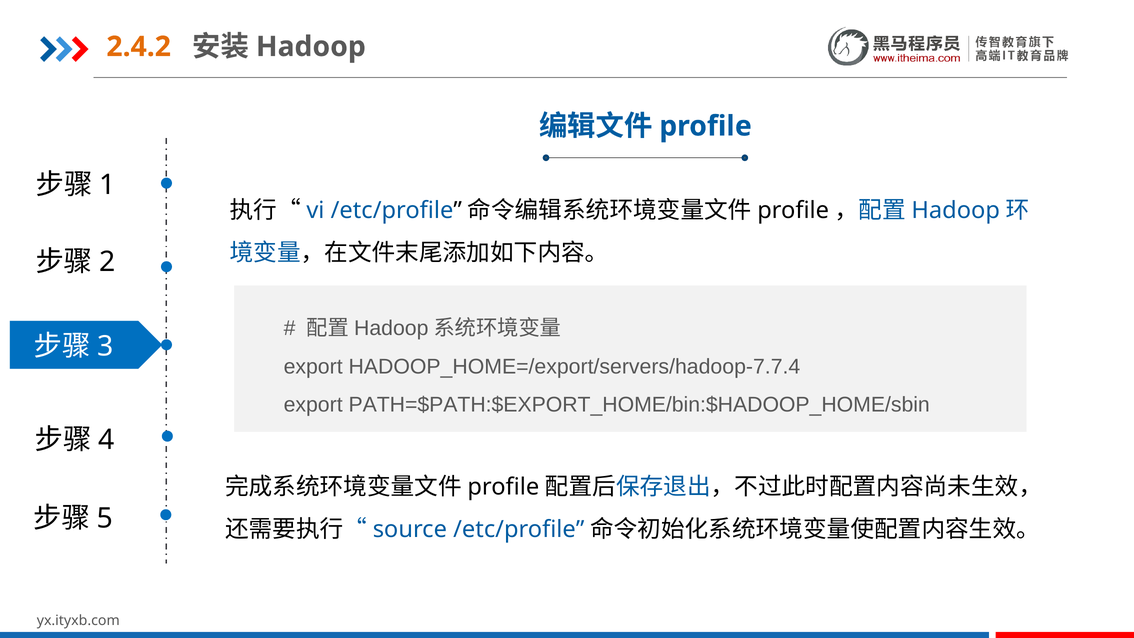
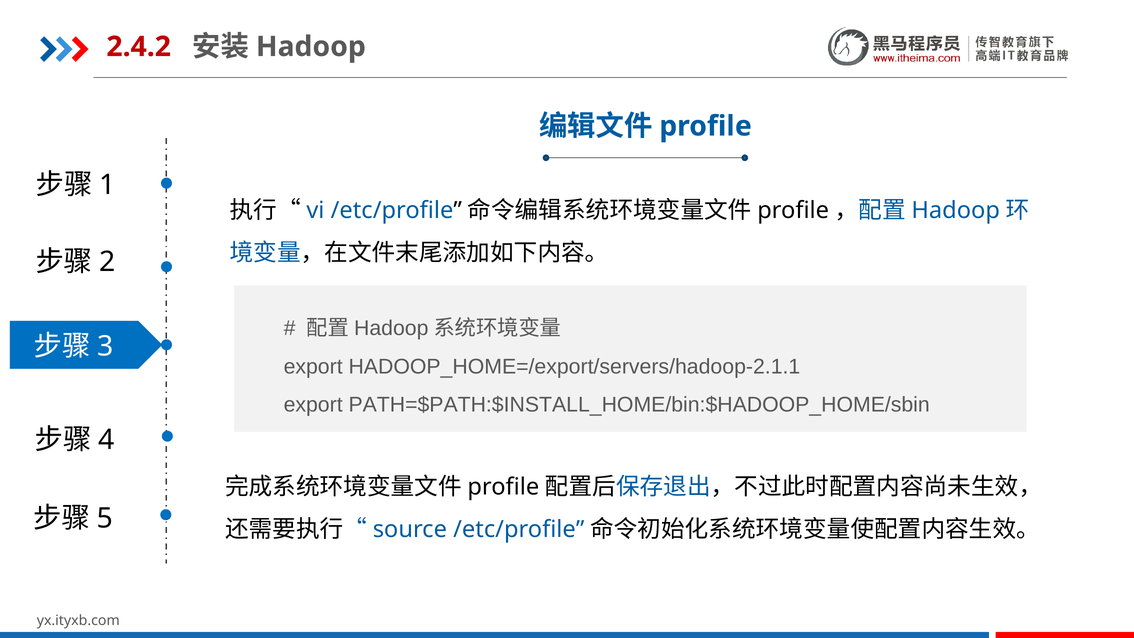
2.4.2 colour: orange -> red
HADOOP_HOME=/export/servers/hadoop-7.7.4: HADOOP_HOME=/export/servers/hadoop-7.7.4 -> HADOOP_HOME=/export/servers/hadoop-2.1.1
PATH=$PATH:$EXPORT_HOME/bin:$HADOOP_HOME/sbin: PATH=$PATH:$EXPORT_HOME/bin:$HADOOP_HOME/sbin -> PATH=$PATH:$INSTALL_HOME/bin:$HADOOP_HOME/sbin
